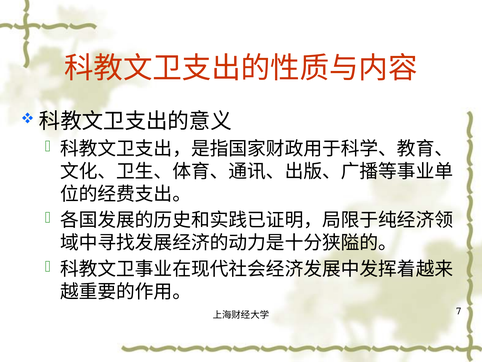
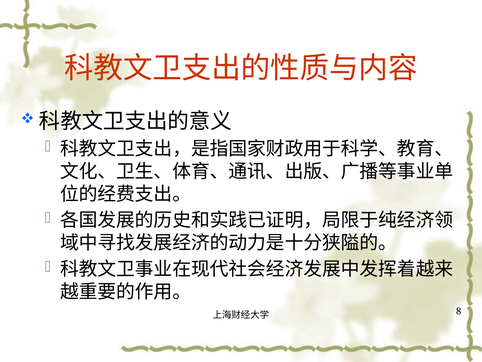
7: 7 -> 8
